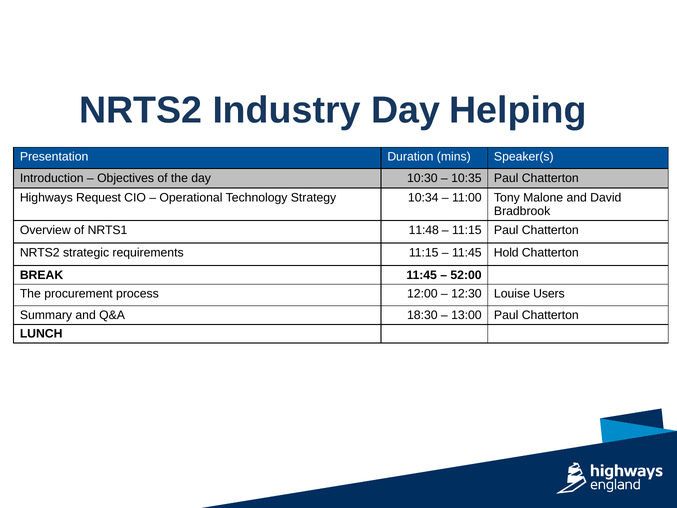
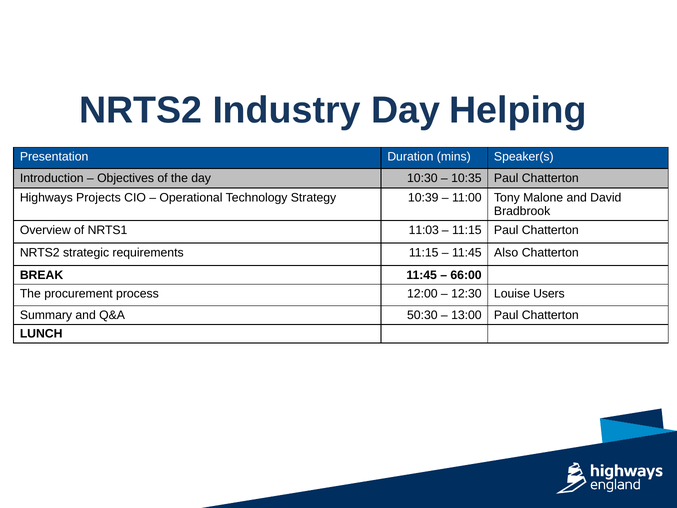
Request: Request -> Projects
10:34: 10:34 -> 10:39
11:48: 11:48 -> 11:03
Hold: Hold -> Also
52:00: 52:00 -> 66:00
18:30: 18:30 -> 50:30
